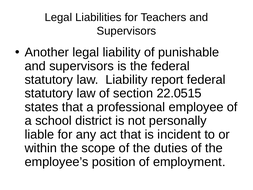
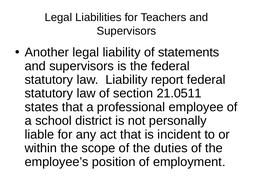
punishable: punishable -> statements
22.0515: 22.0515 -> 21.0511
